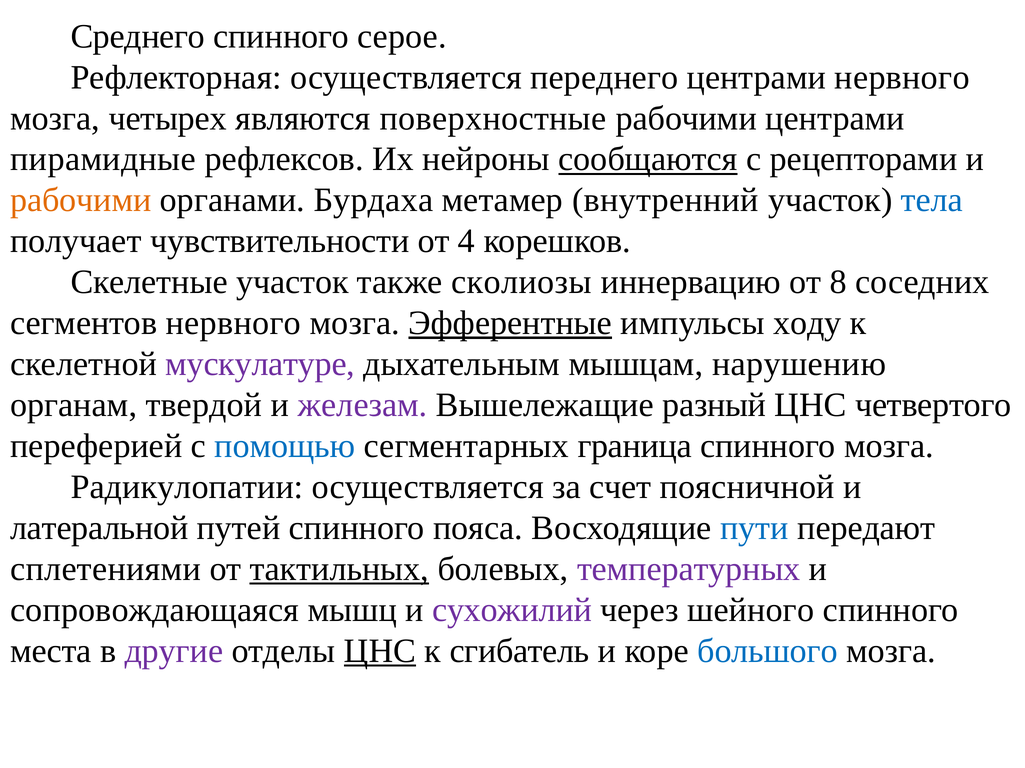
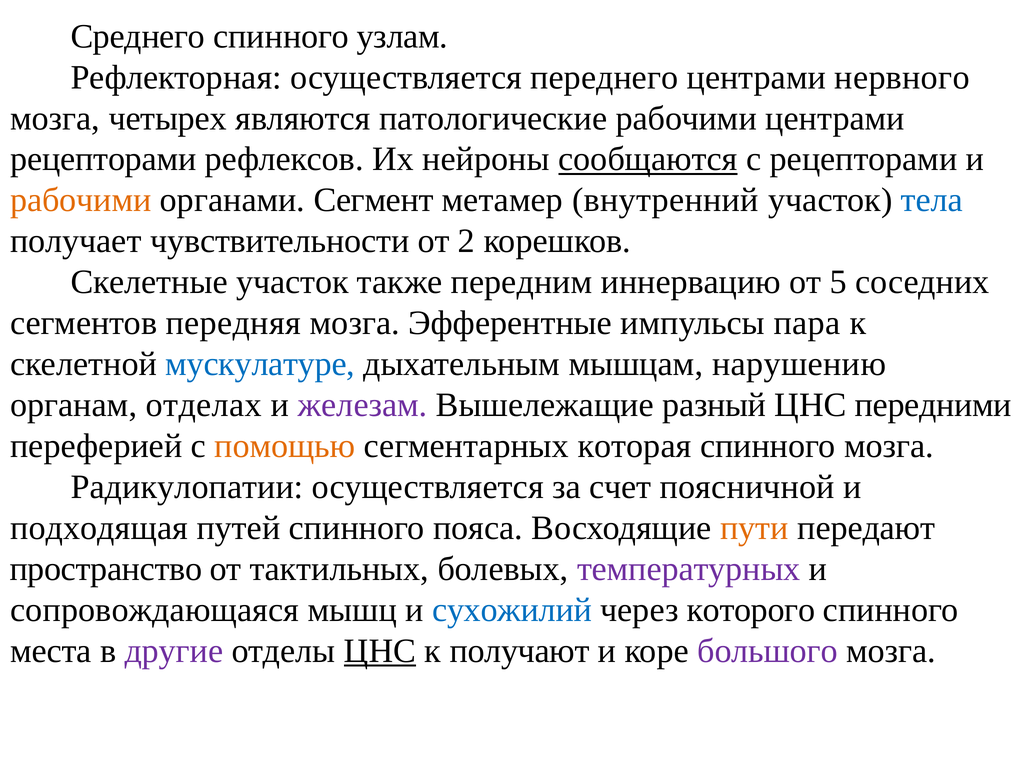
серое: серое -> узлам
поверхностные: поверхностные -> патологические
пирамидные at (103, 159): пирамидные -> рецепторами
Бурдаха: Бурдаха -> Сегмент
4: 4 -> 2
сколиозы: сколиозы -> передним
8: 8 -> 5
сегментов нервного: нервного -> передняя
Эфферентные underline: present -> none
ходу: ходу -> пара
мускулатуре colour: purple -> blue
твердой: твердой -> отделах
четвертого: четвертого -> передними
помощью colour: blue -> orange
граница: граница -> которая
латеральной: латеральной -> подходящая
пути colour: blue -> orange
сплетениями: сплетениями -> пространство
тактильных underline: present -> none
сухожилий colour: purple -> blue
шейного: шейного -> которого
сгибатель: сгибатель -> получают
большого colour: blue -> purple
